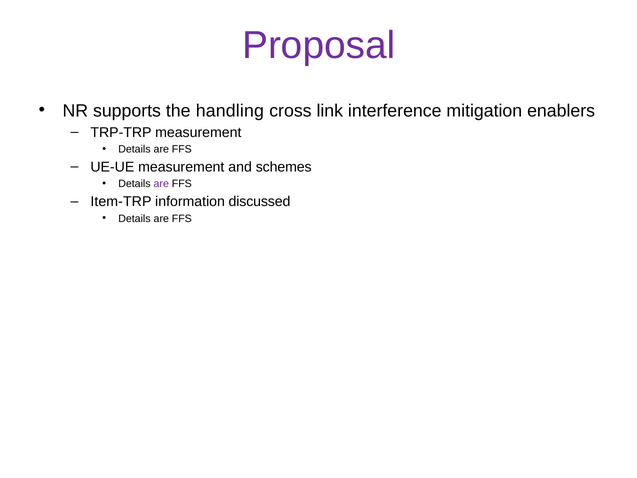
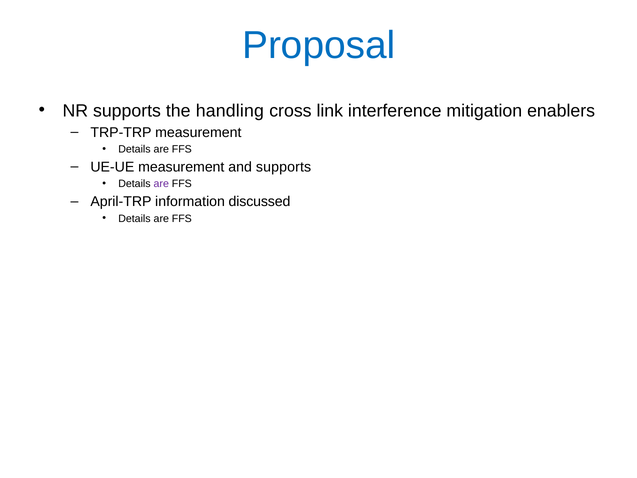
Proposal colour: purple -> blue
and schemes: schemes -> supports
Item-TRP: Item-TRP -> April-TRP
